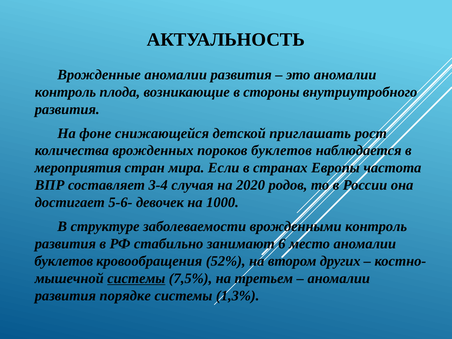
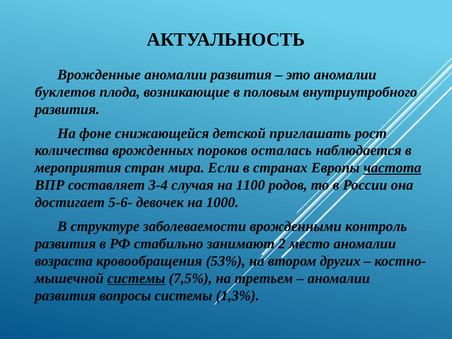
контроль at (65, 92): контроль -> буклетов
стороны: стороны -> половым
пороков буклетов: буклетов -> осталась
частота underline: none -> present
2020: 2020 -> 1100
6: 6 -> 2
буклетов at (64, 261): буклетов -> возраста
52%: 52% -> 53%
порядке: порядке -> вопросы
